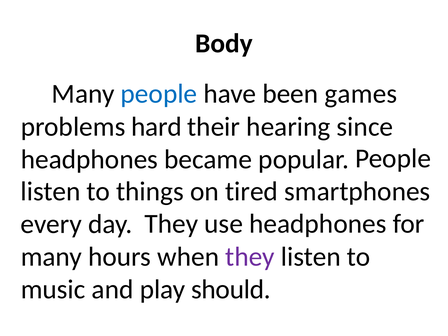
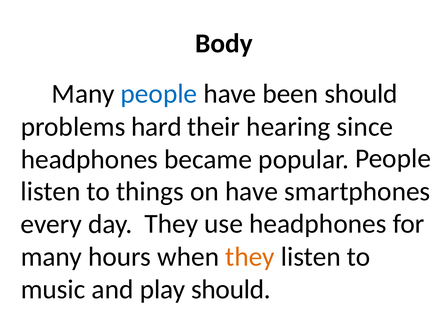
been games: games -> should
on tired: tired -> have
they at (250, 257) colour: purple -> orange
